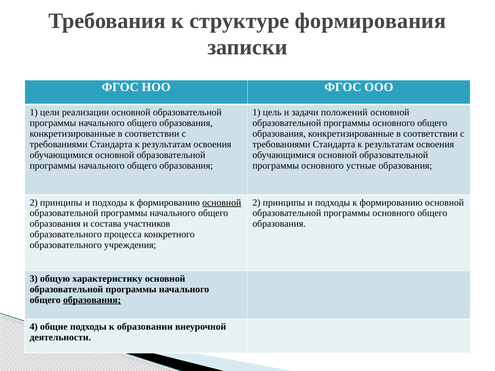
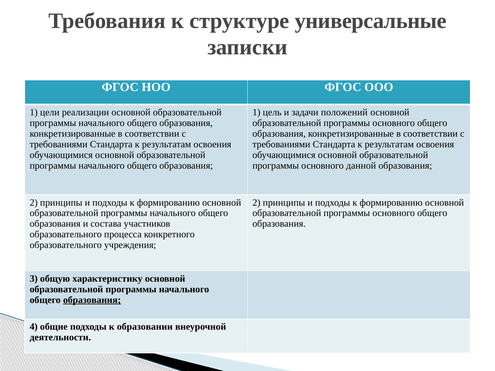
формирования: формирования -> универсальные
устные: устные -> данной
основной at (222, 203) underline: present -> none
